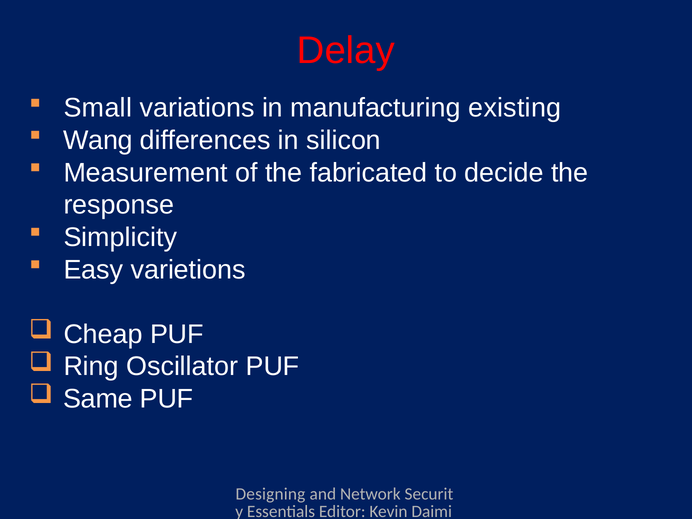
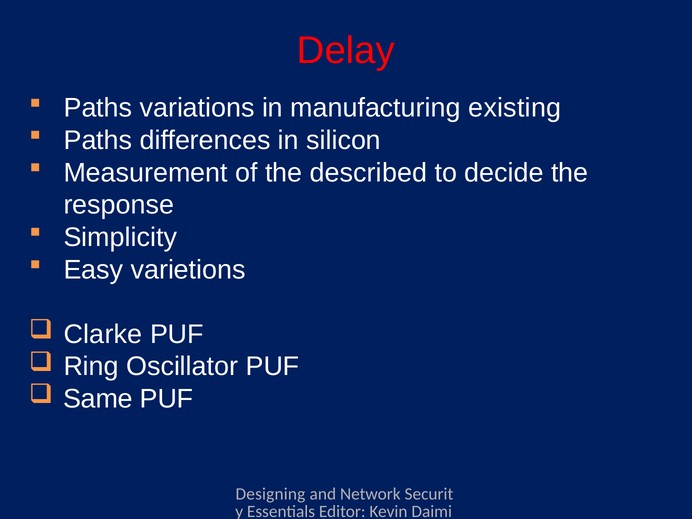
Small at (98, 108): Small -> Paths
Wang at (98, 140): Wang -> Paths
fabricated: fabricated -> described
Cheap: Cheap -> Clarke
